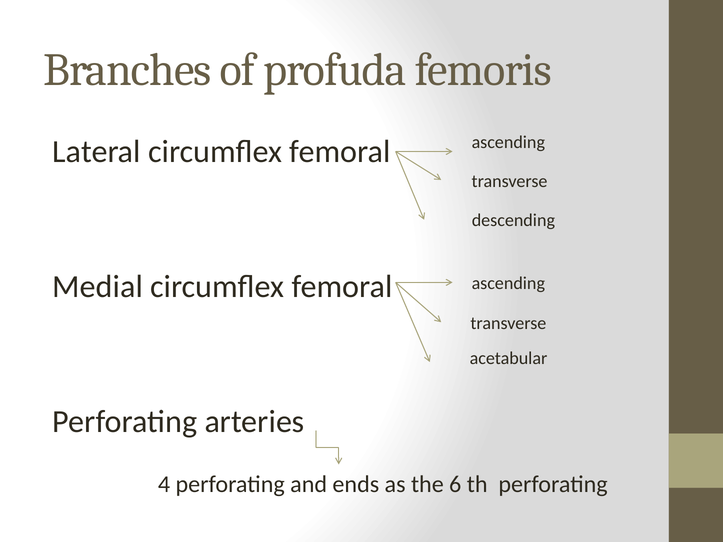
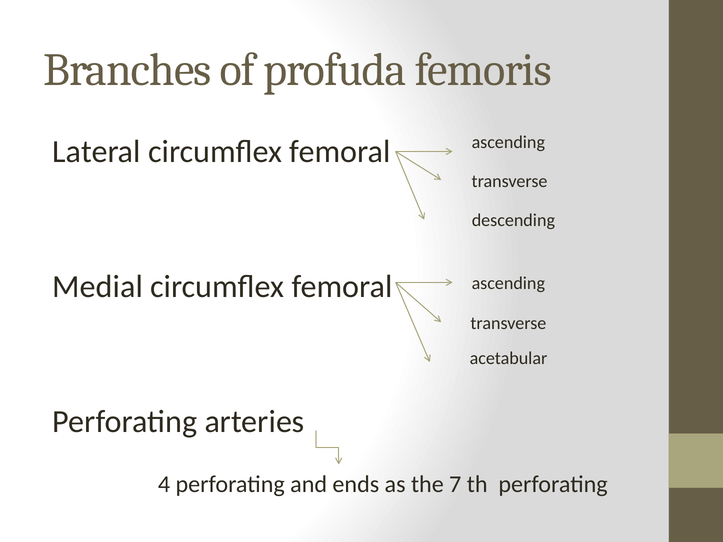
6: 6 -> 7
